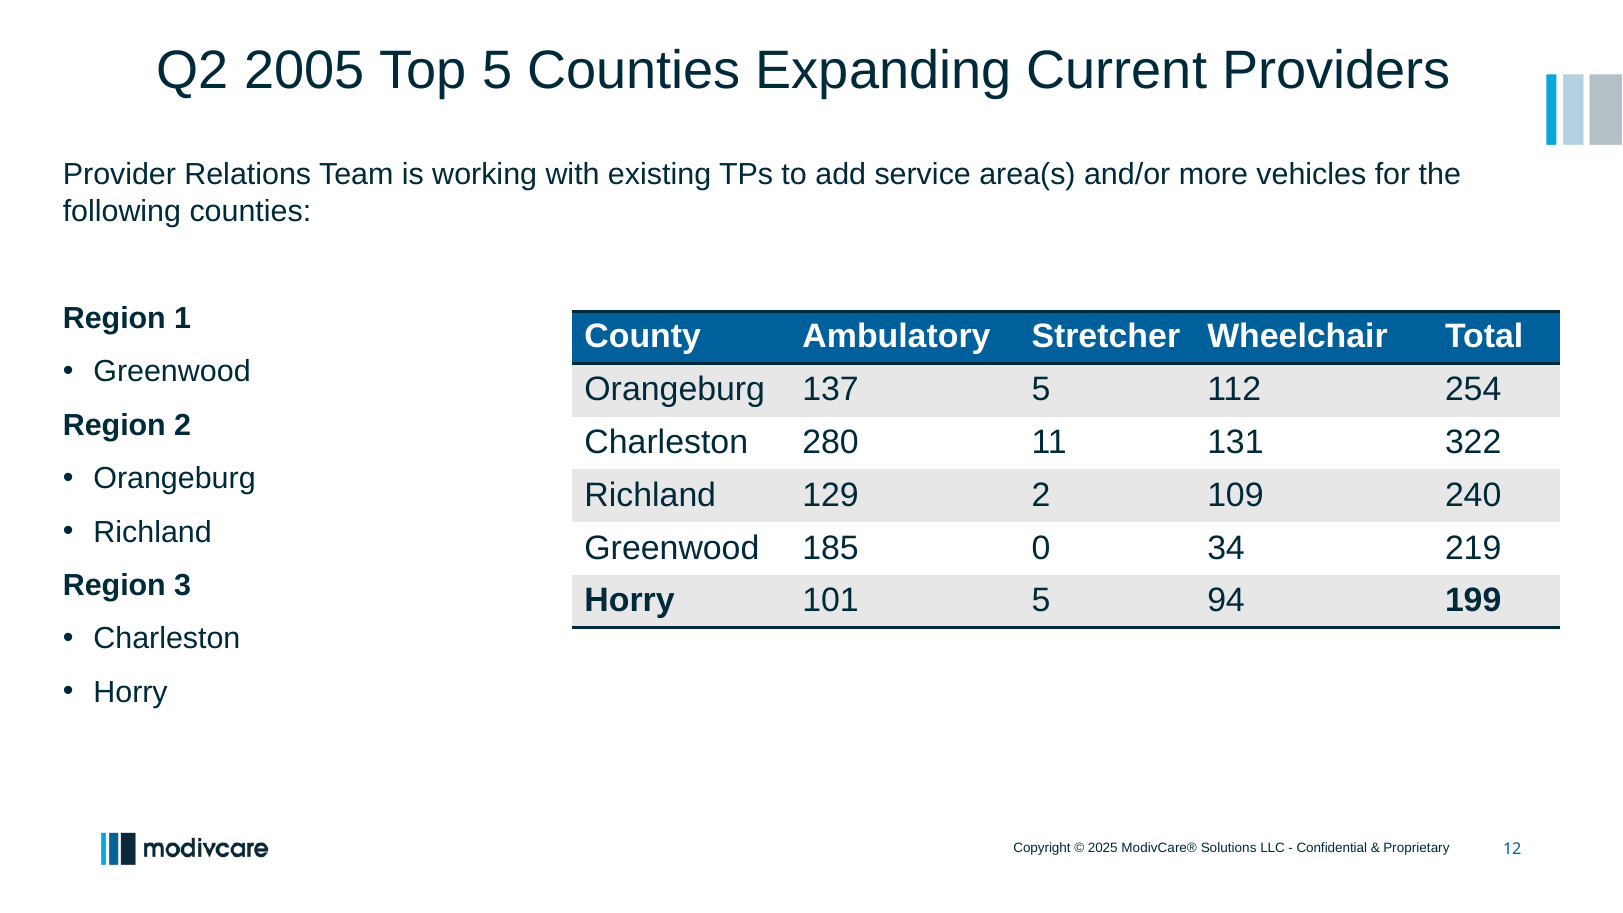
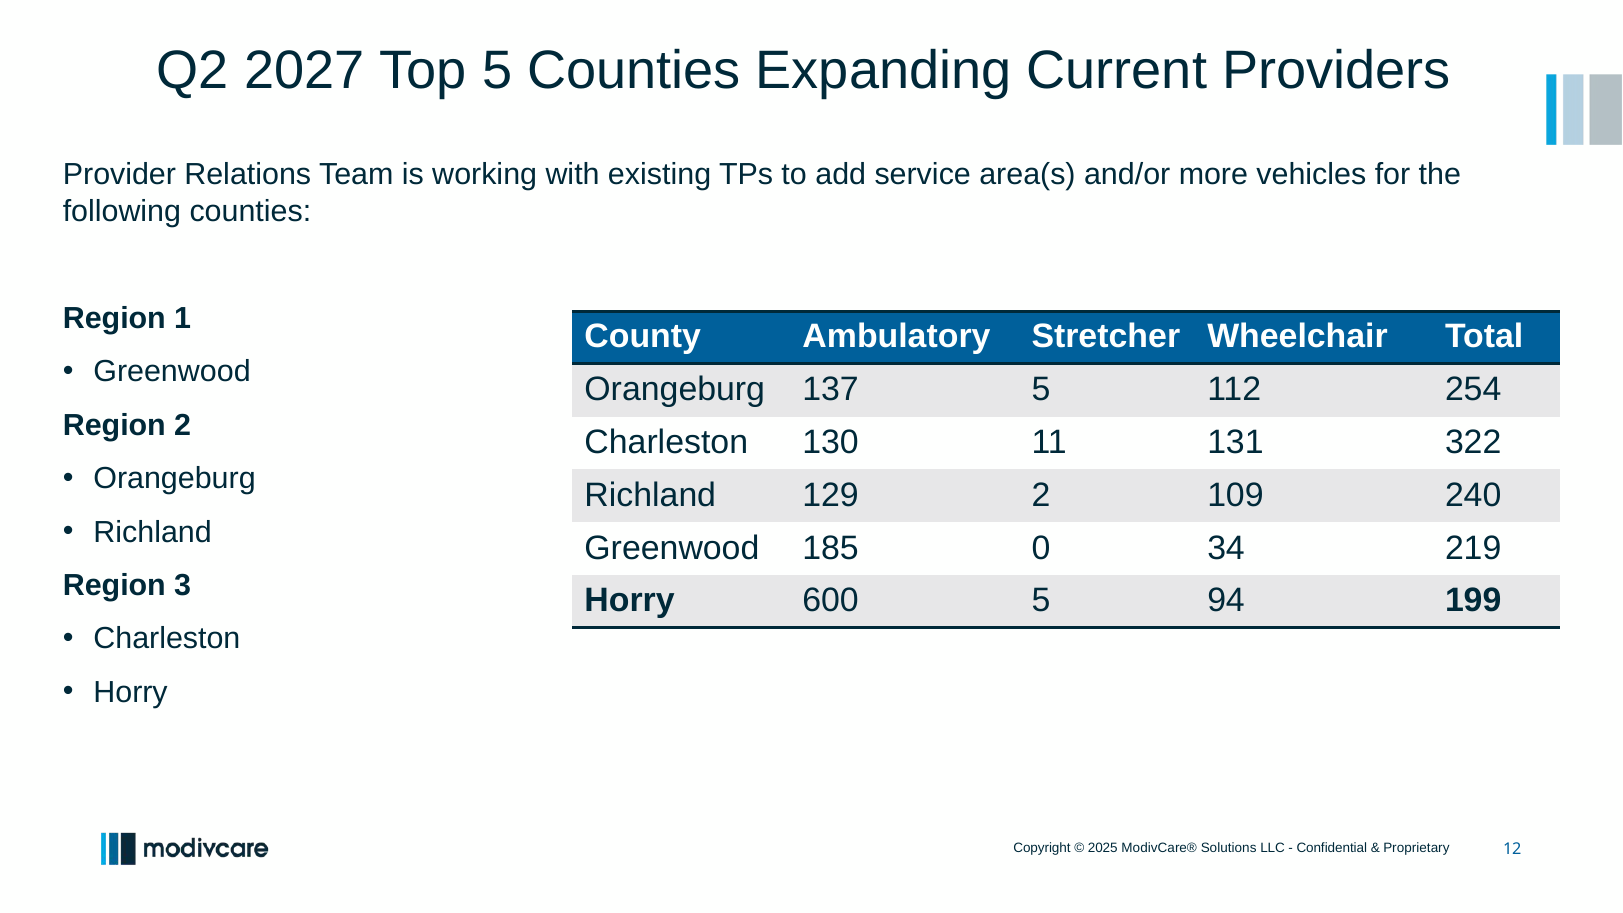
2005: 2005 -> 2027
280: 280 -> 130
101: 101 -> 600
